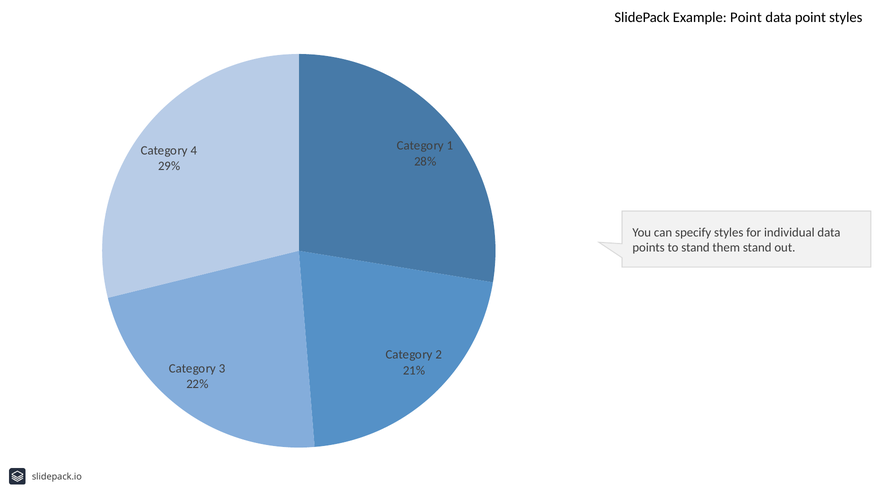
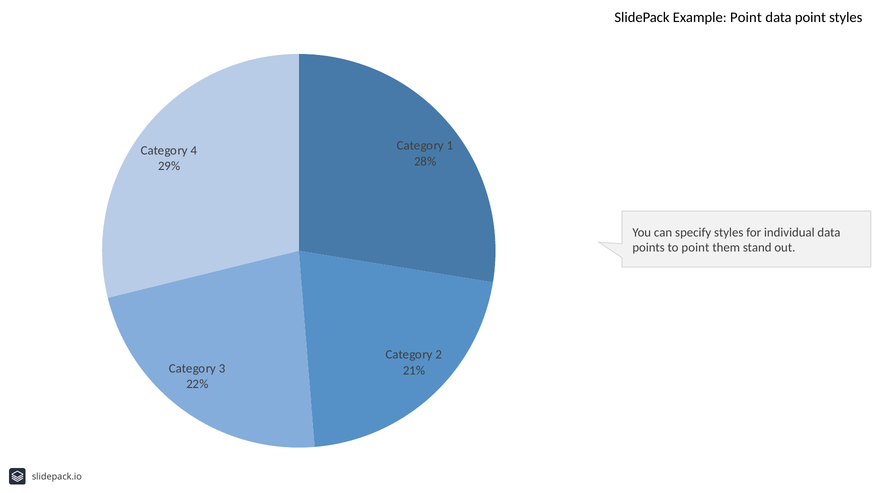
to stand: stand -> point
